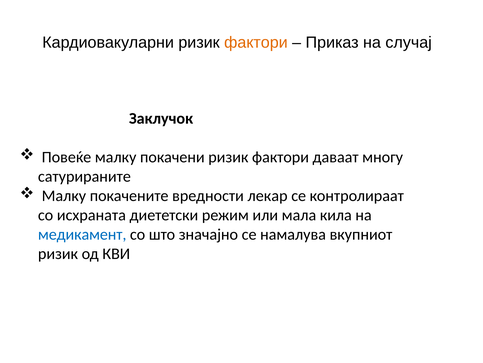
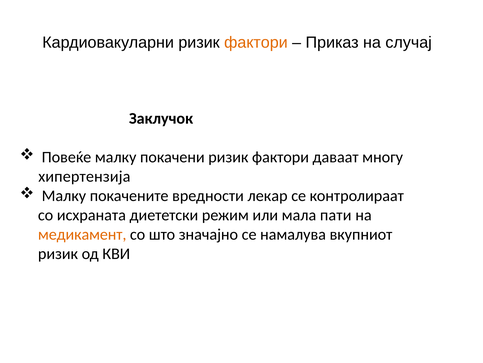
сатурираните: сатурираните -> хипертензија
кила: кила -> пати
медикамент colour: blue -> orange
